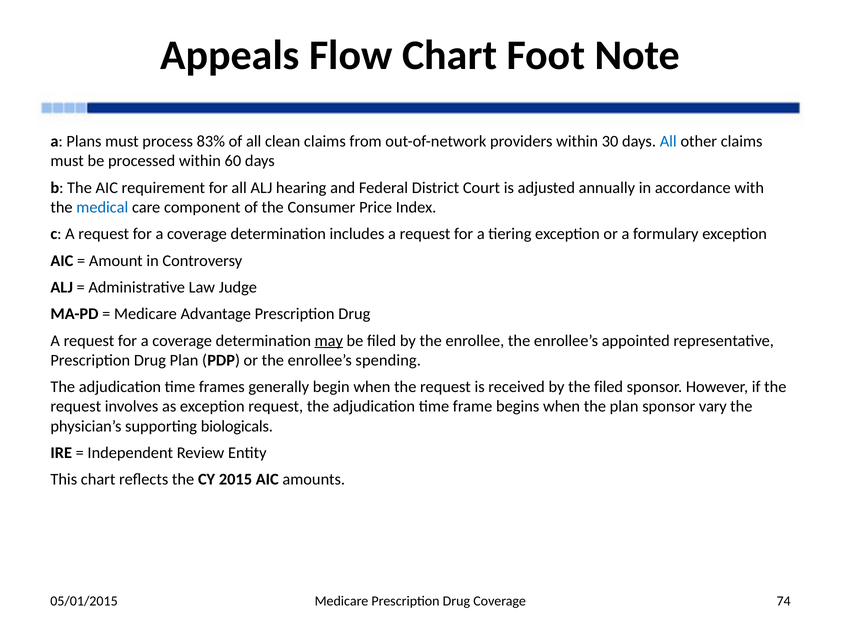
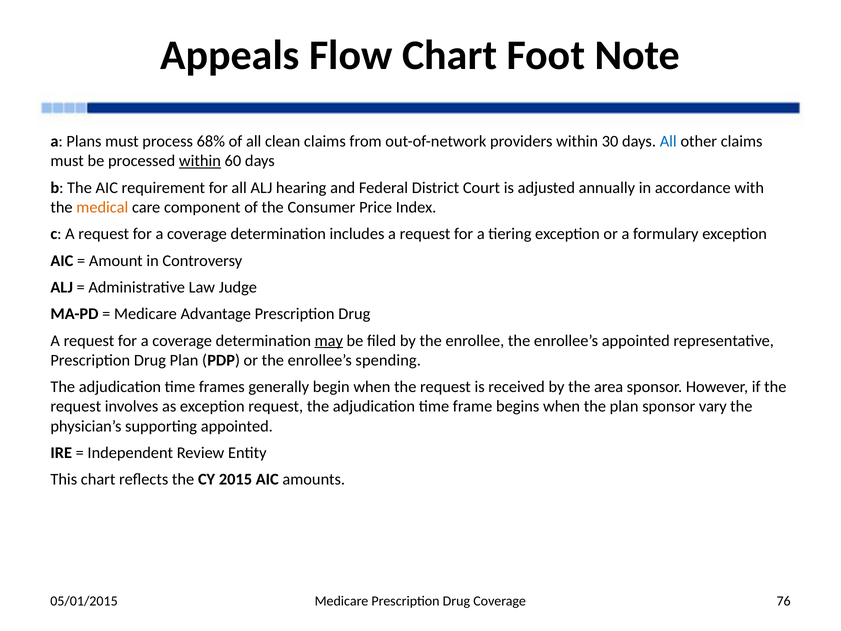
83%: 83% -> 68%
within at (200, 161) underline: none -> present
medical colour: blue -> orange
the filed: filed -> area
supporting biologicals: biologicals -> appointed
74: 74 -> 76
